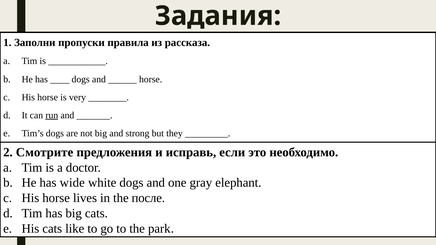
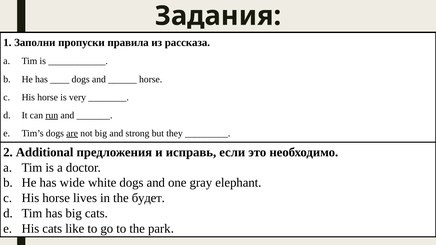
are underline: none -> present
Смотрите: Смотрите -> Additional
после: после -> будет
